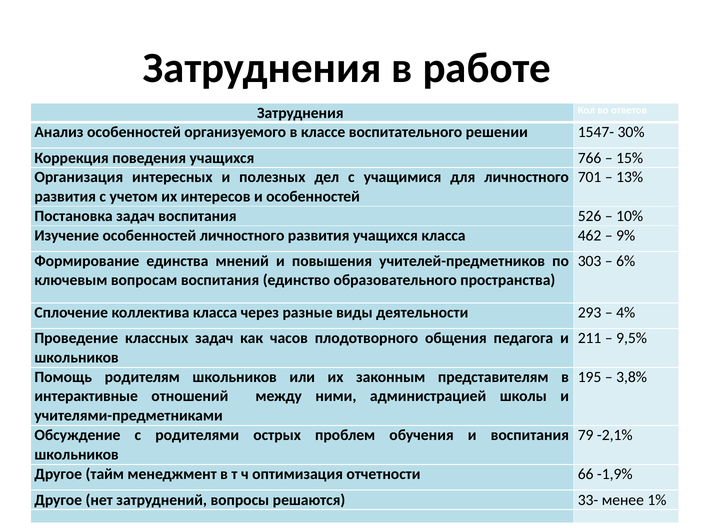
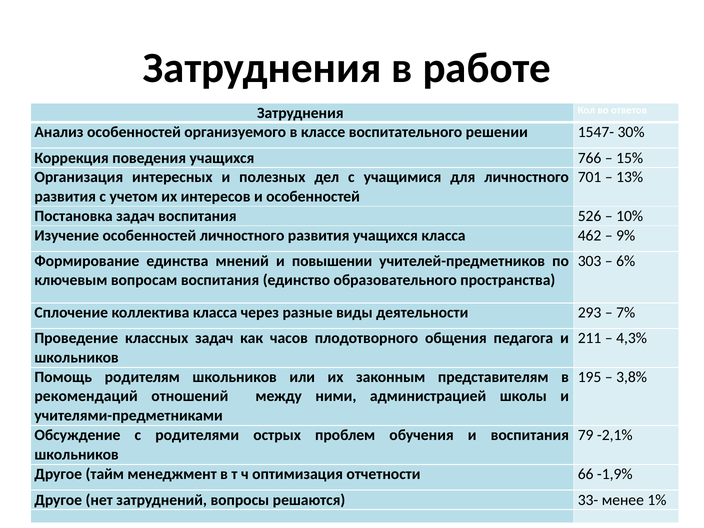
повышения: повышения -> повышении
4%: 4% -> 7%
9,5%: 9,5% -> 4,3%
интерактивные: интерактивные -> рекомендаций
